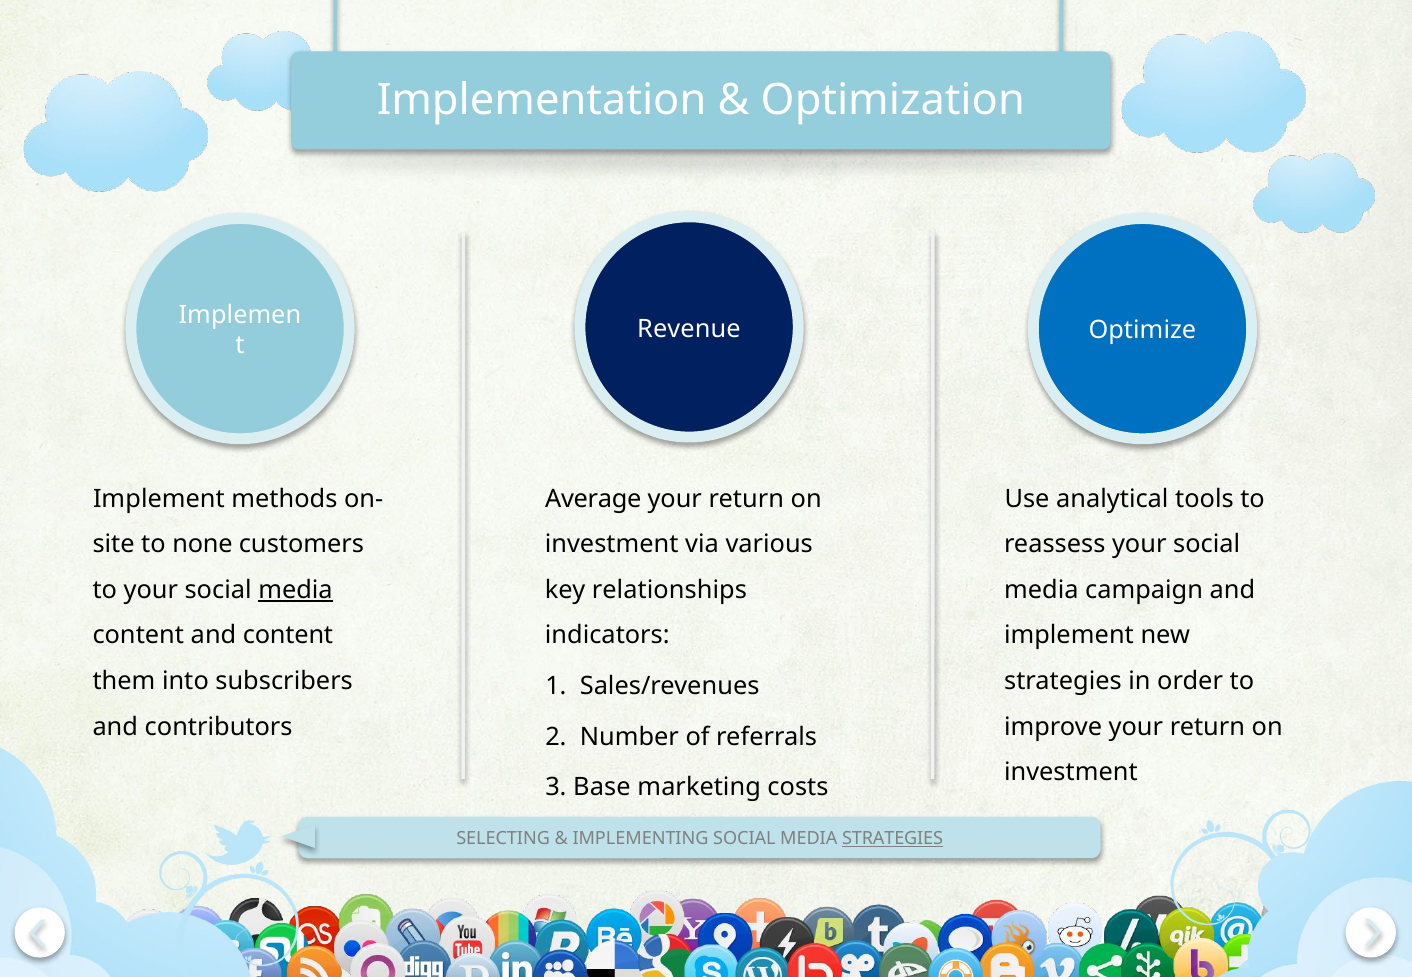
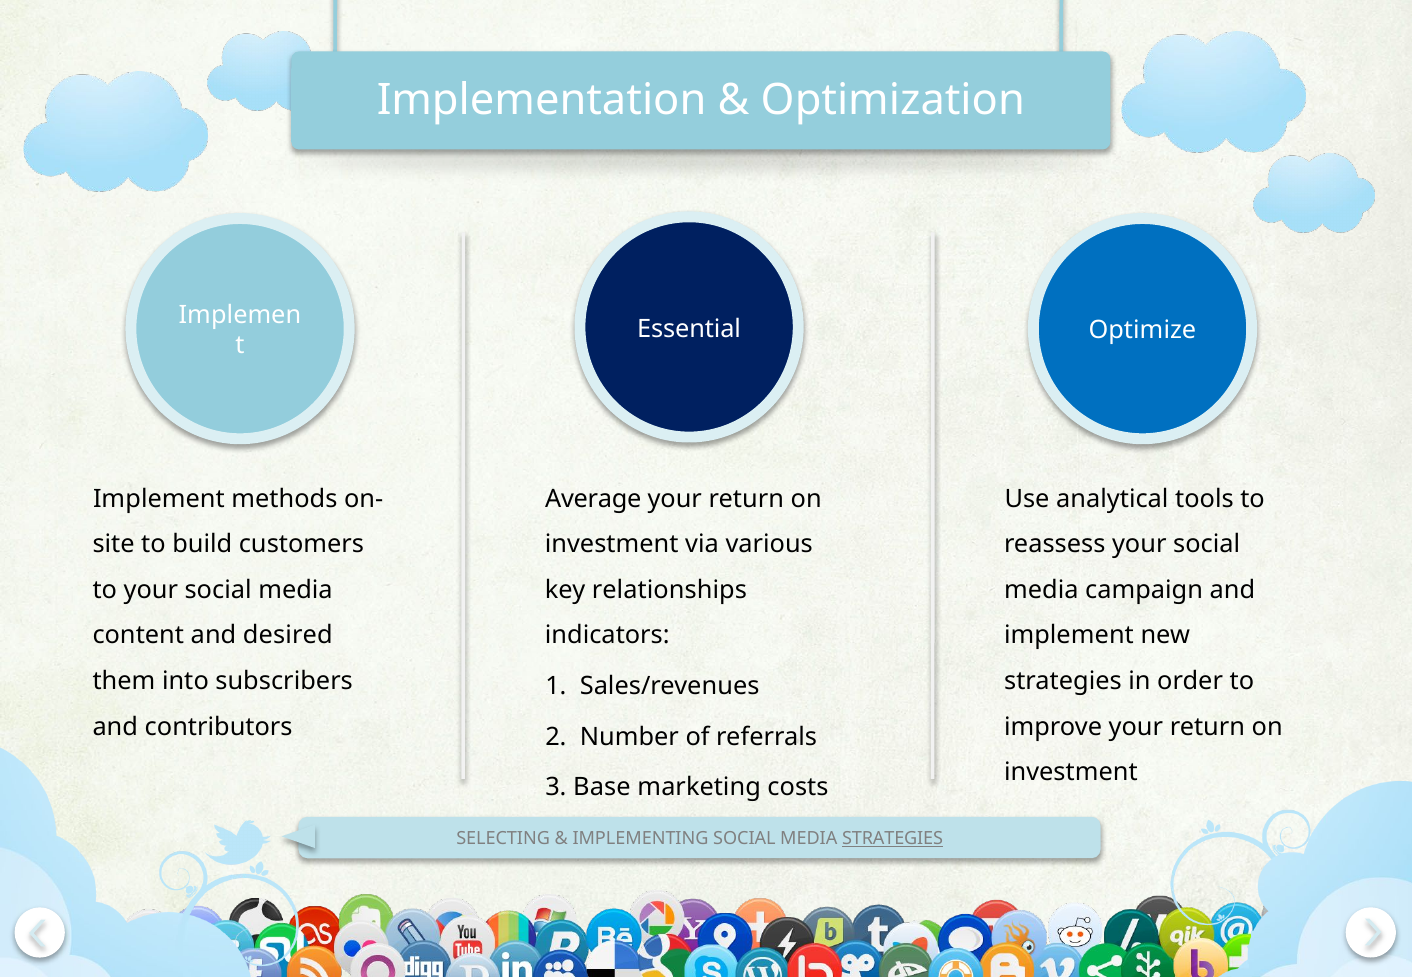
Revenue: Revenue -> Essential
none: none -> build
media at (296, 590) underline: present -> none
and content: content -> desired
